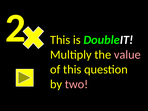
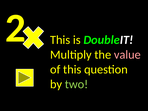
two colour: pink -> light green
